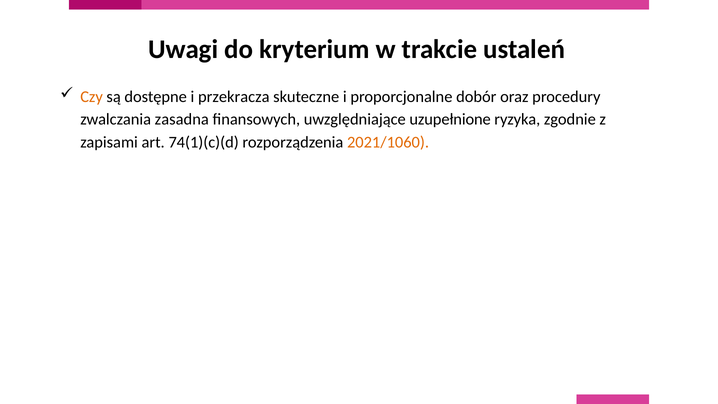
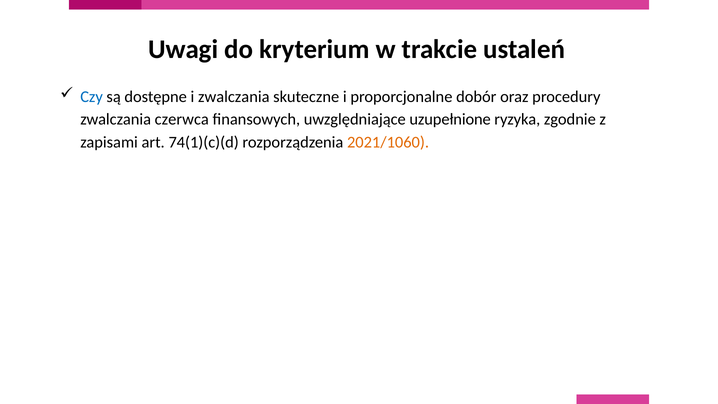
Czy colour: orange -> blue
i przekracza: przekracza -> zwalczania
zasadna: zasadna -> czerwca
